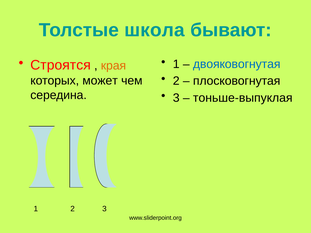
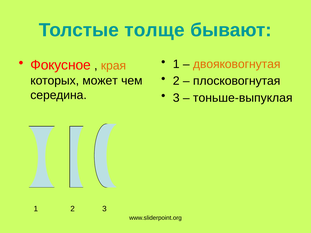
школа: школа -> толще
двояковогнутая colour: blue -> orange
Строятся: Строятся -> Фокусное
